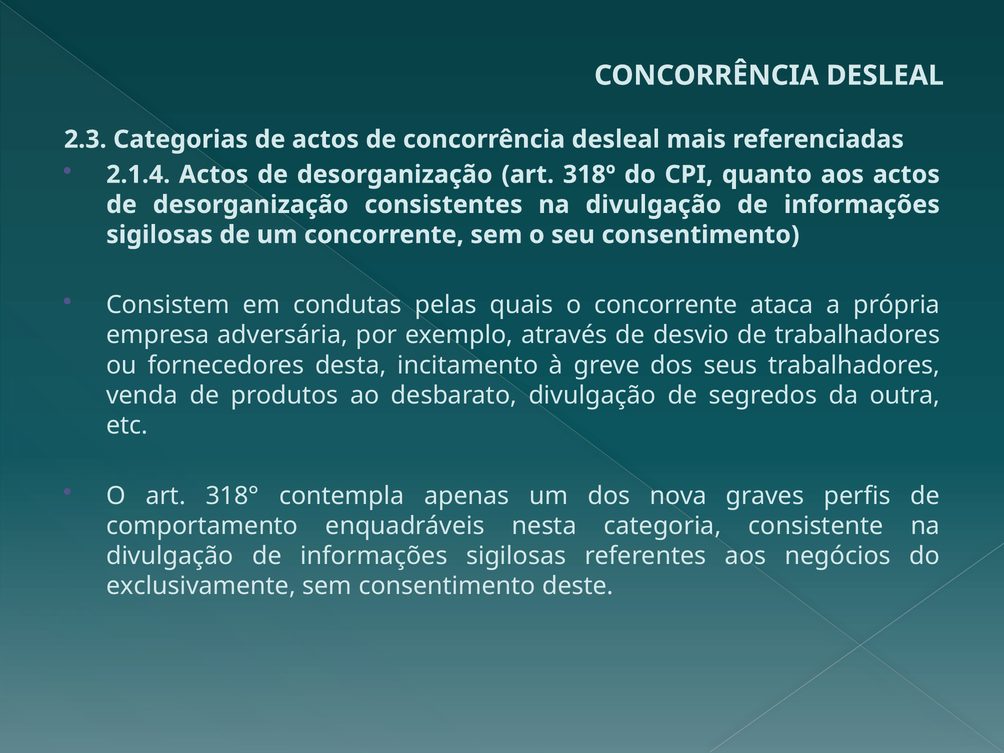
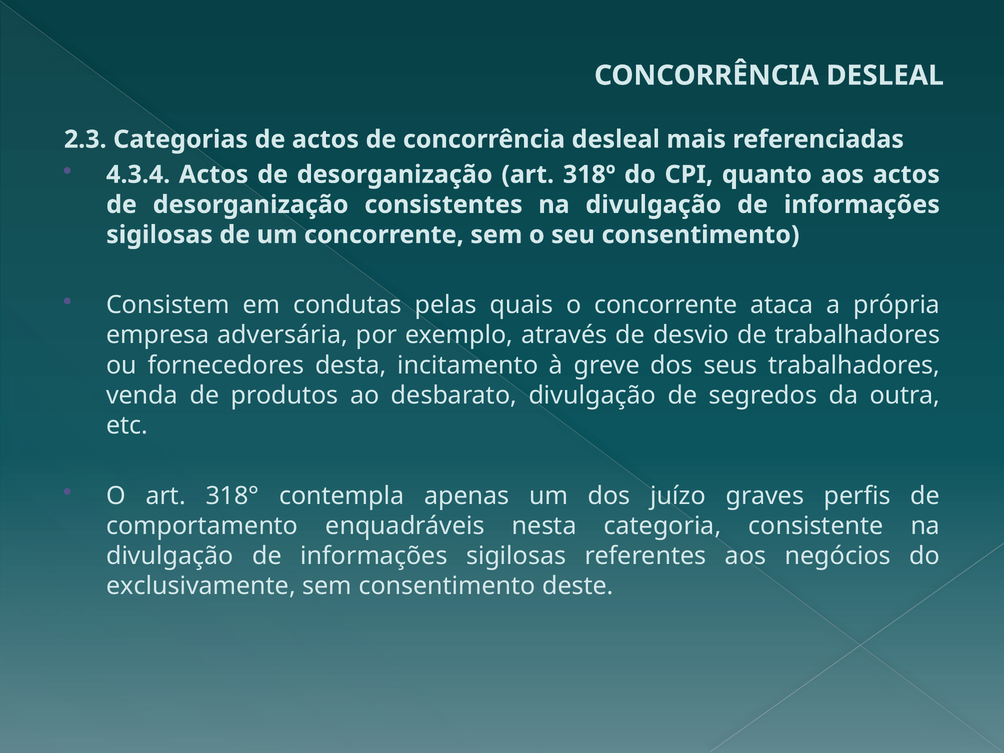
2.1.4: 2.1.4 -> 4.3.4
nova: nova -> juízo
